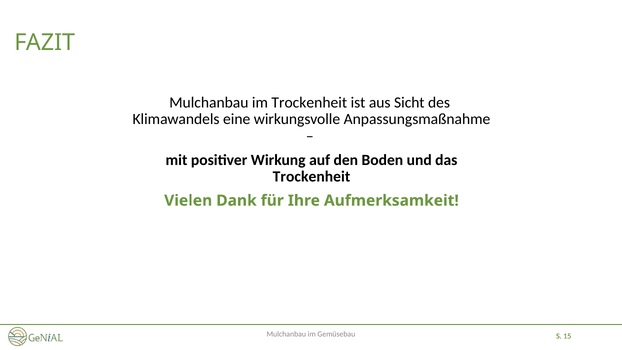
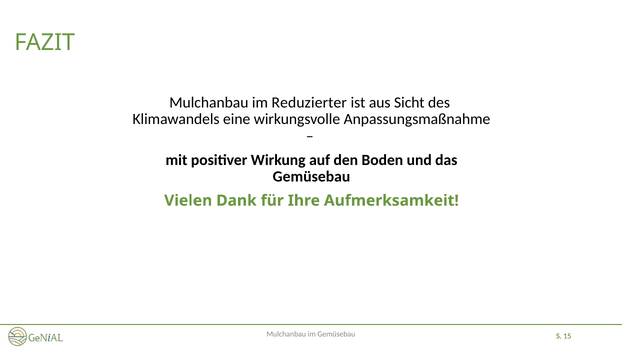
im Trockenheit: Trockenheit -> Reduzierter
Trockenheit at (312, 177): Trockenheit -> Gemüsebau
